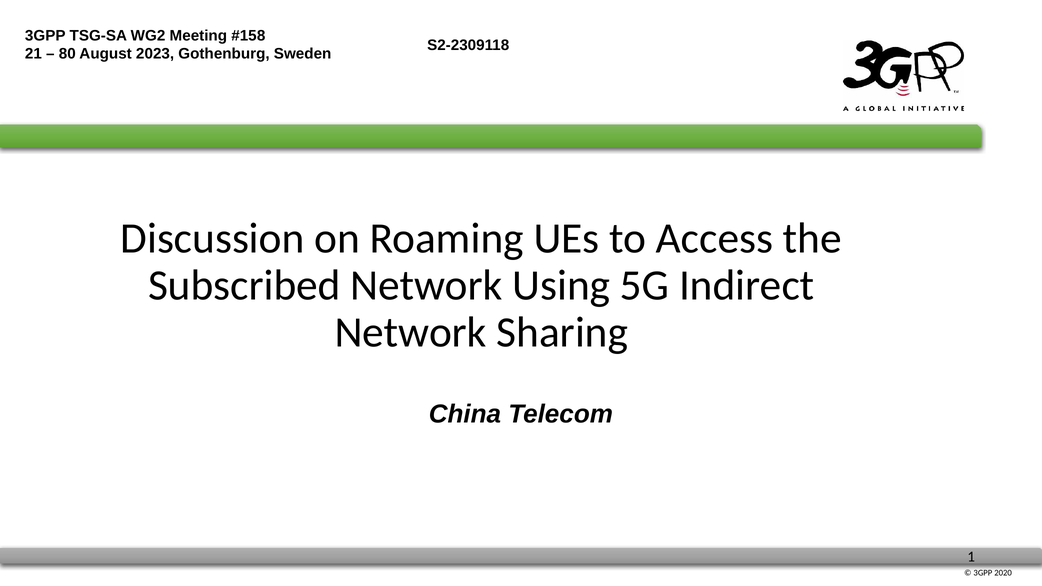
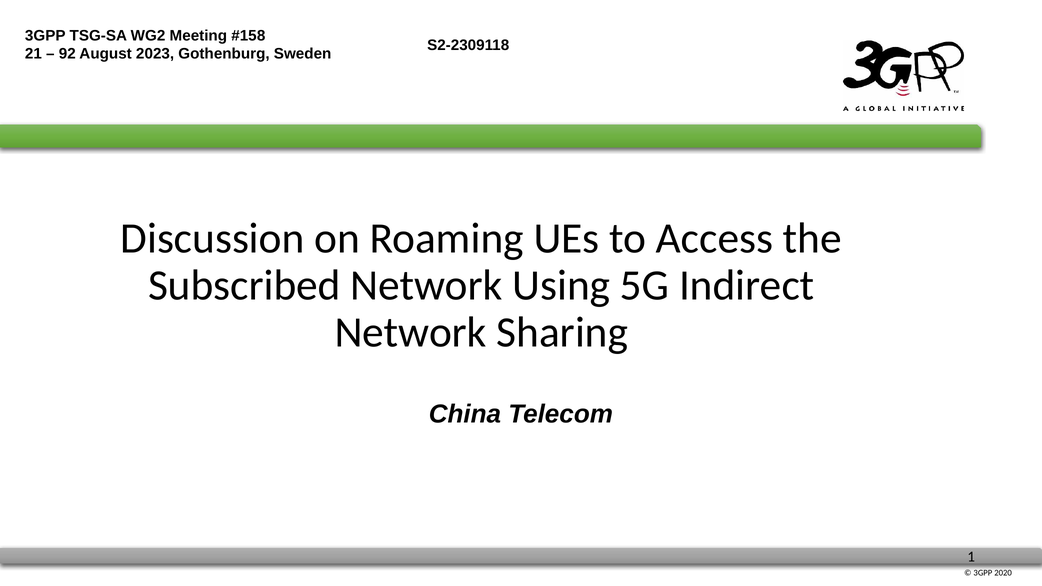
80: 80 -> 92
